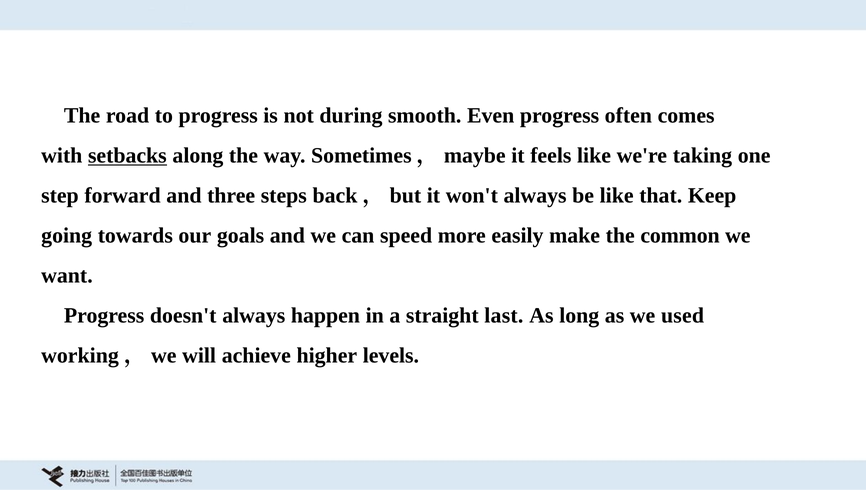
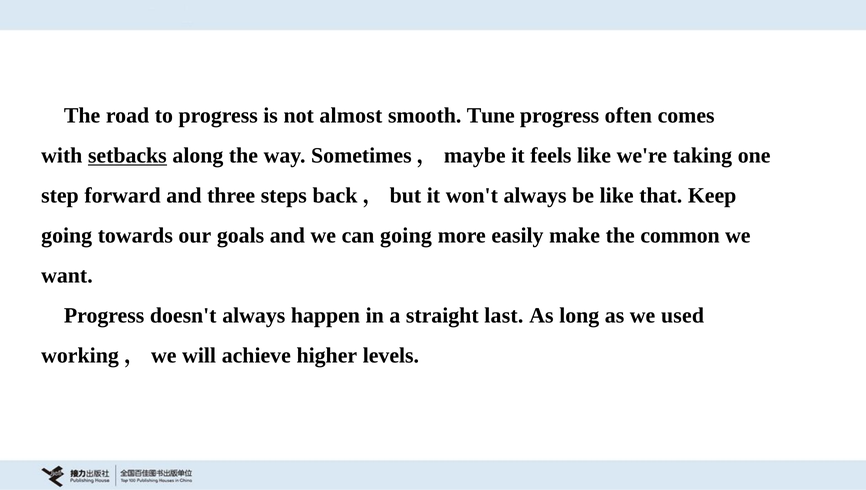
during: during -> almost
Even: Even -> Tune
can speed: speed -> going
